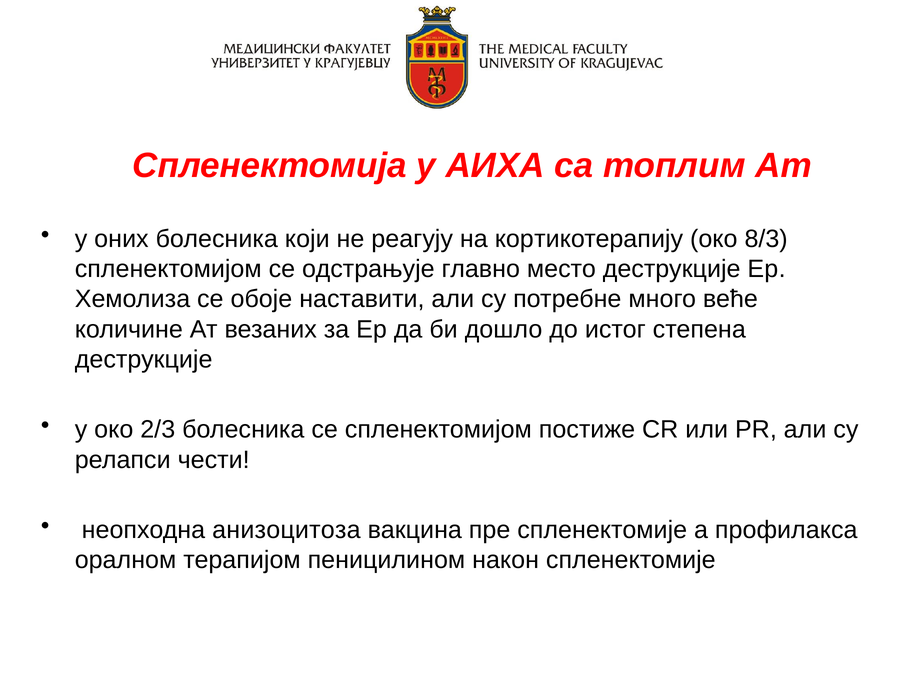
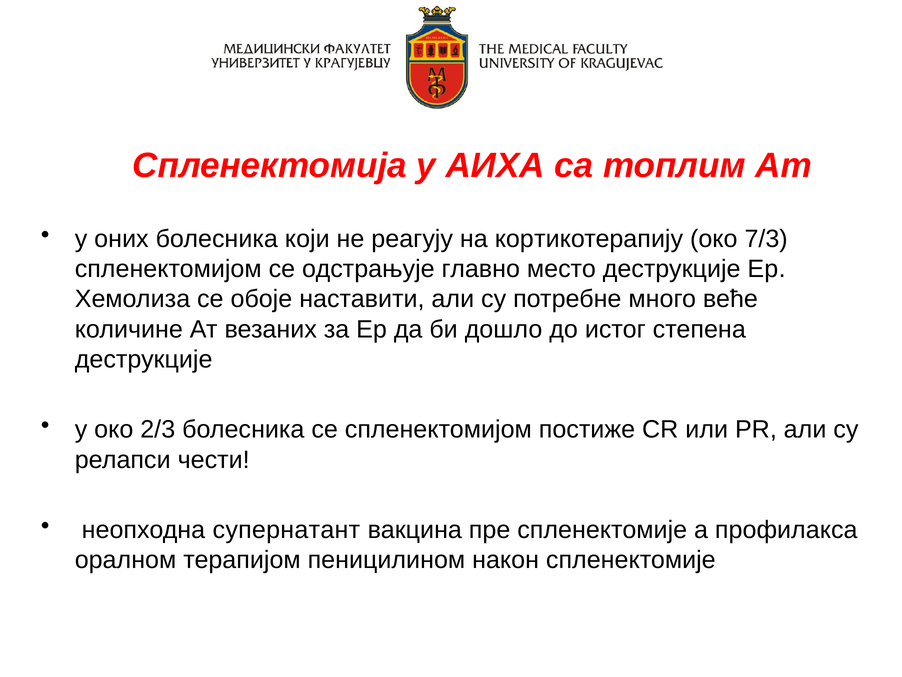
8/3: 8/3 -> 7/3
анизоцитоза: анизоцитоза -> супернатант
